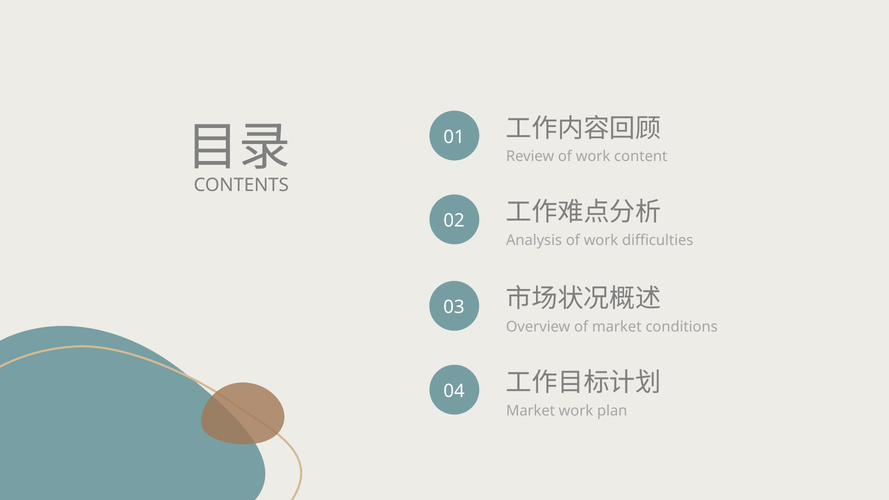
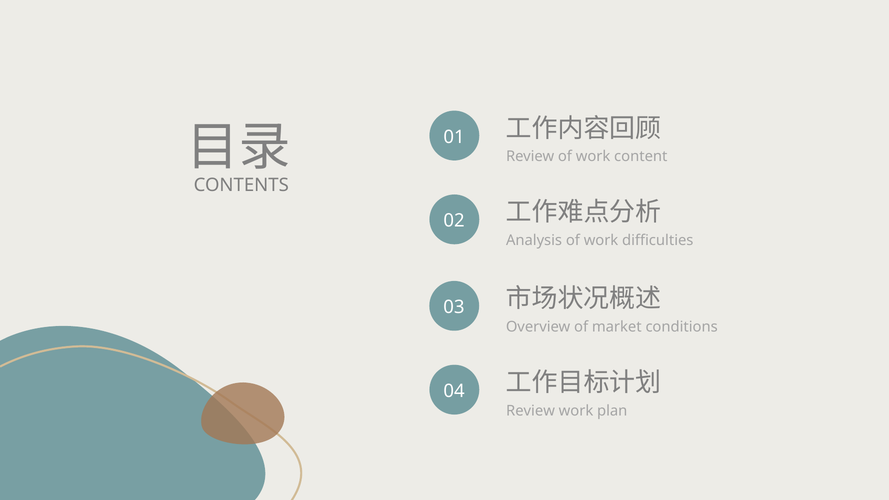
Market at (531, 411): Market -> Review
